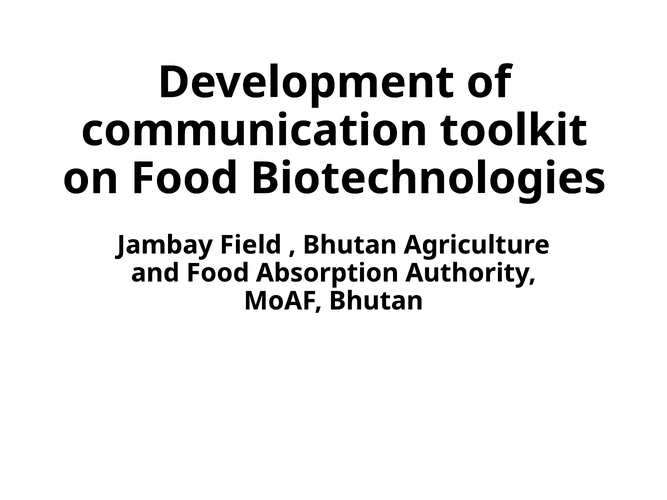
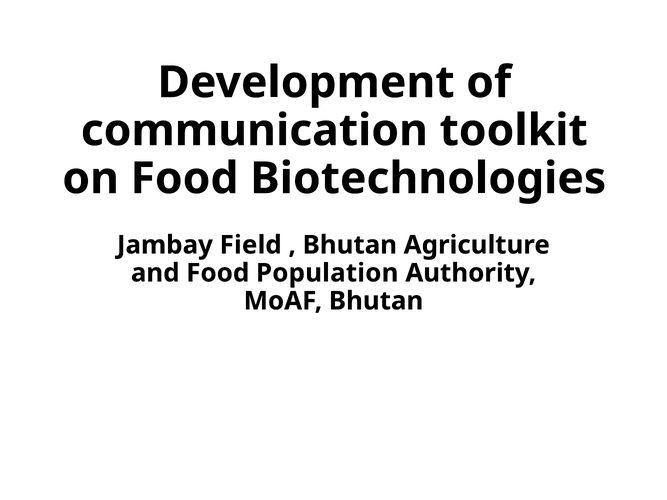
Absorption: Absorption -> Population
